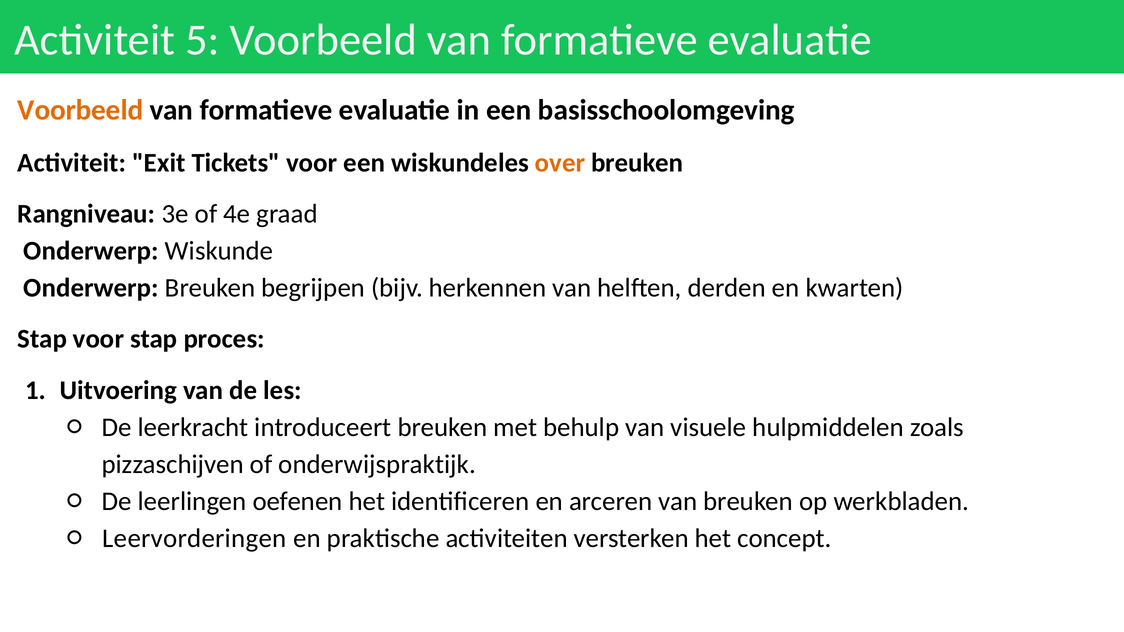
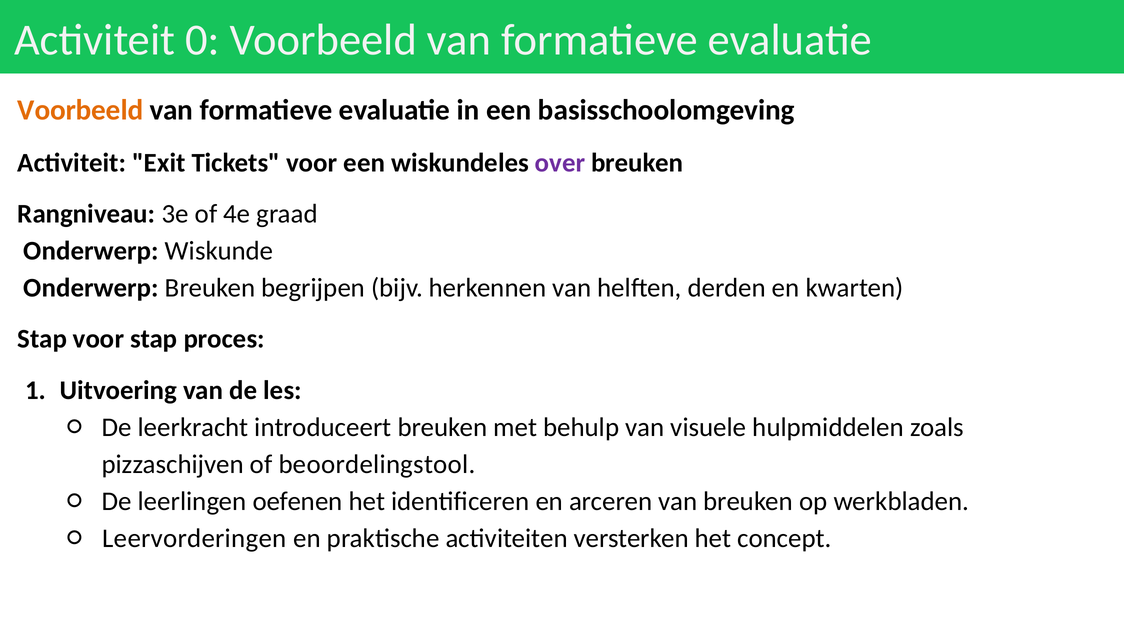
5: 5 -> 0
over colour: orange -> purple
onderwijspraktijk: onderwijspraktijk -> beoordelingstool
